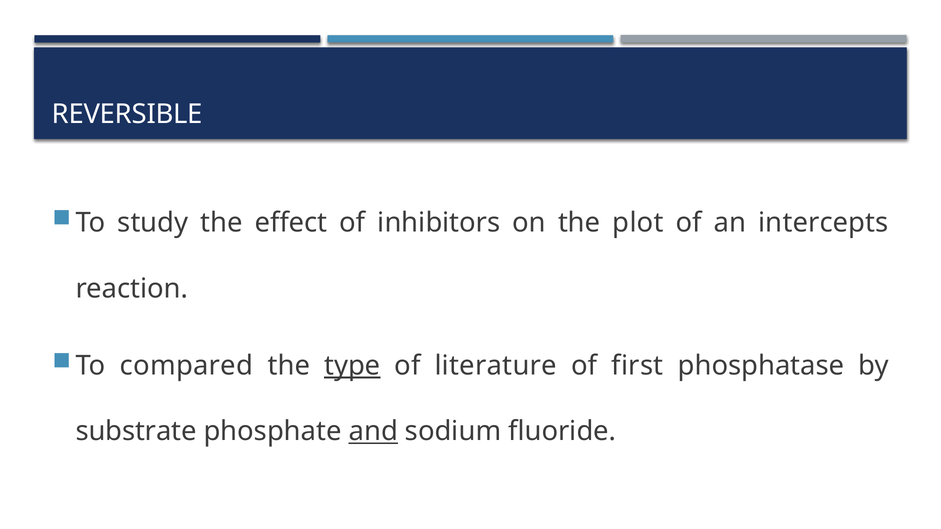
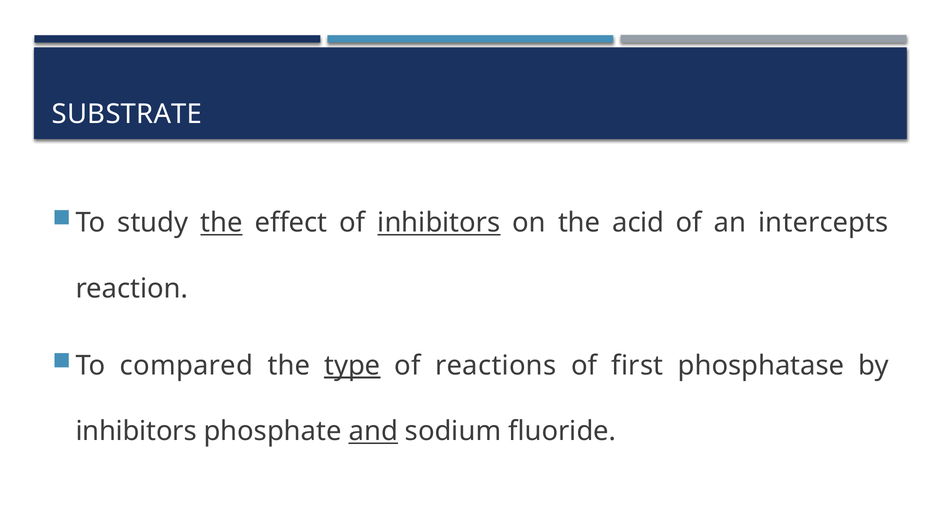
REVERSIBLE: REVERSIBLE -> SUBSTRATE
the at (221, 223) underline: none -> present
inhibitors at (439, 223) underline: none -> present
plot: plot -> acid
literature: literature -> reactions
substrate at (136, 432): substrate -> inhibitors
